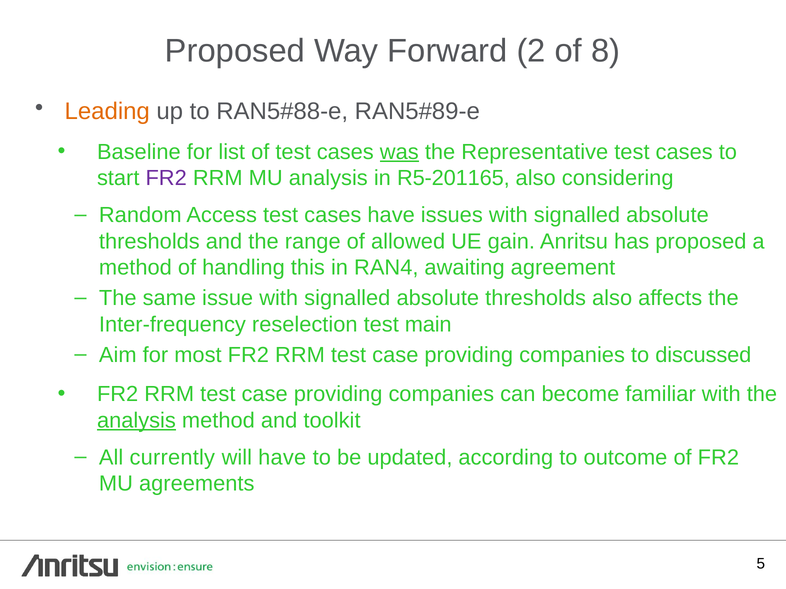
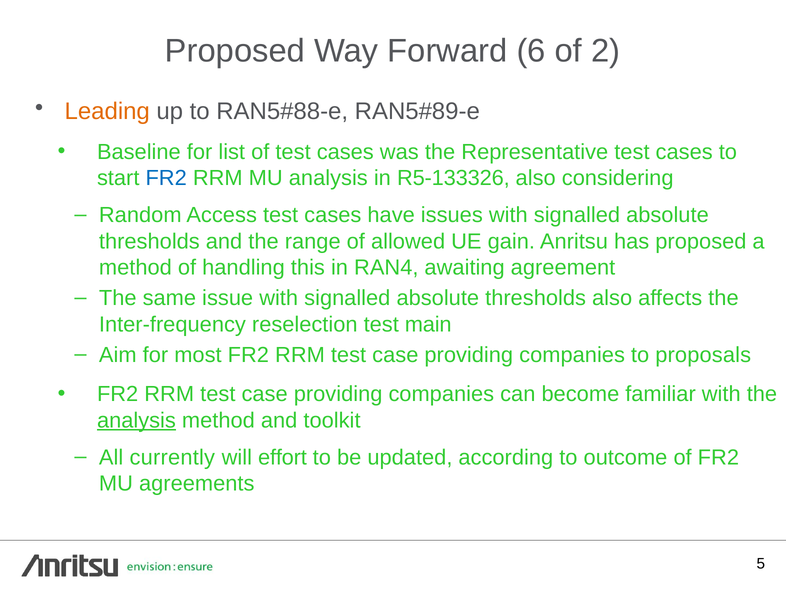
2: 2 -> 6
8: 8 -> 2
was underline: present -> none
FR2 at (166, 178) colour: purple -> blue
R5-201165: R5-201165 -> R5-133326
discussed: discussed -> proposals
will have: have -> effort
